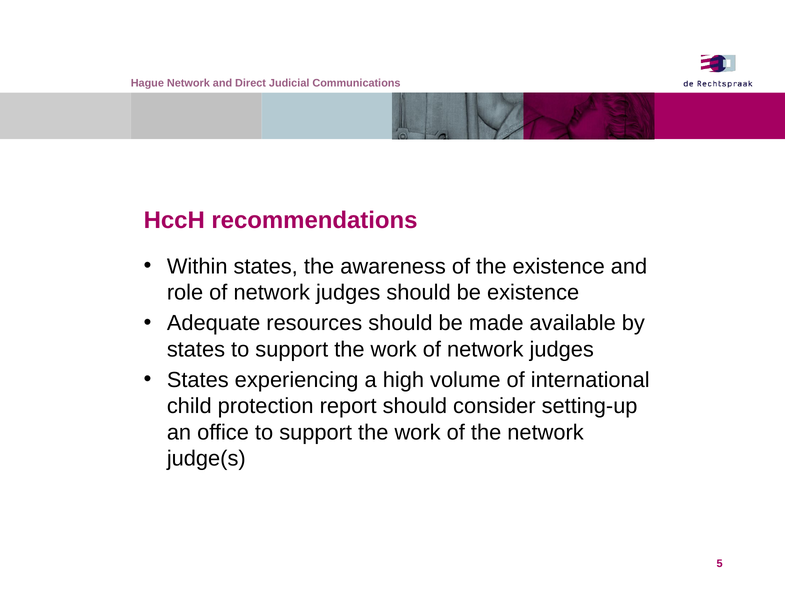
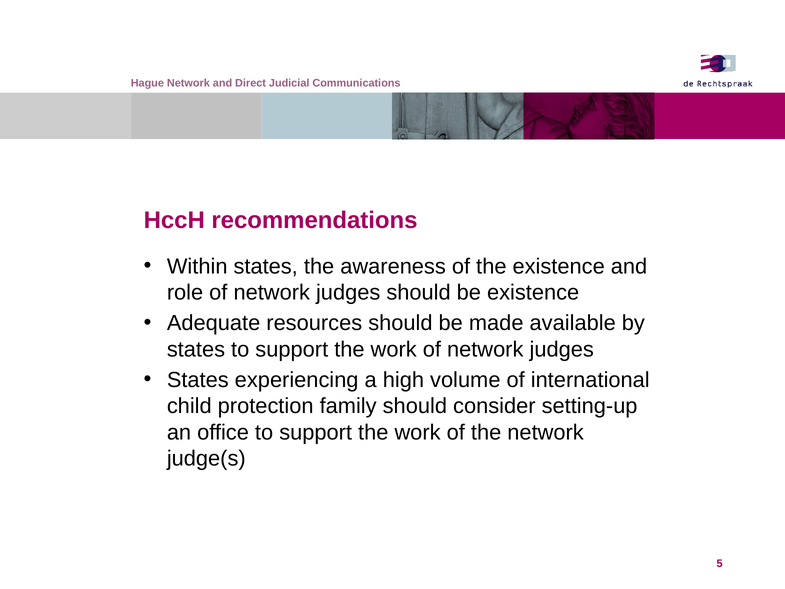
report: report -> family
